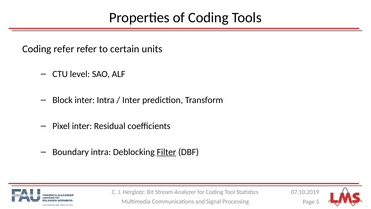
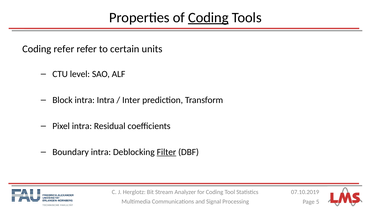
Coding at (208, 17) underline: none -> present
Block inter: inter -> intra
Pixel inter: inter -> intra
